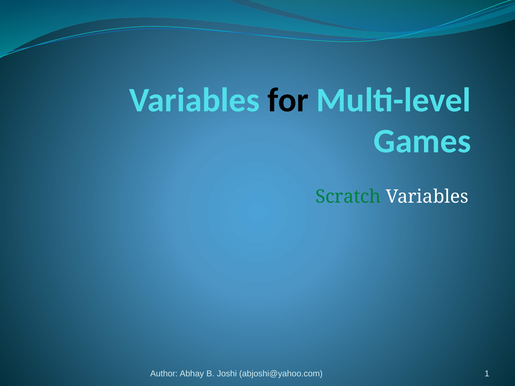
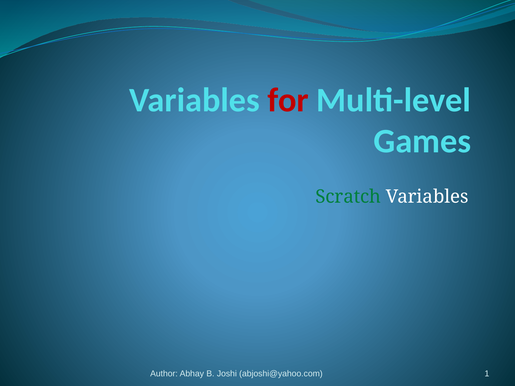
for colour: black -> red
